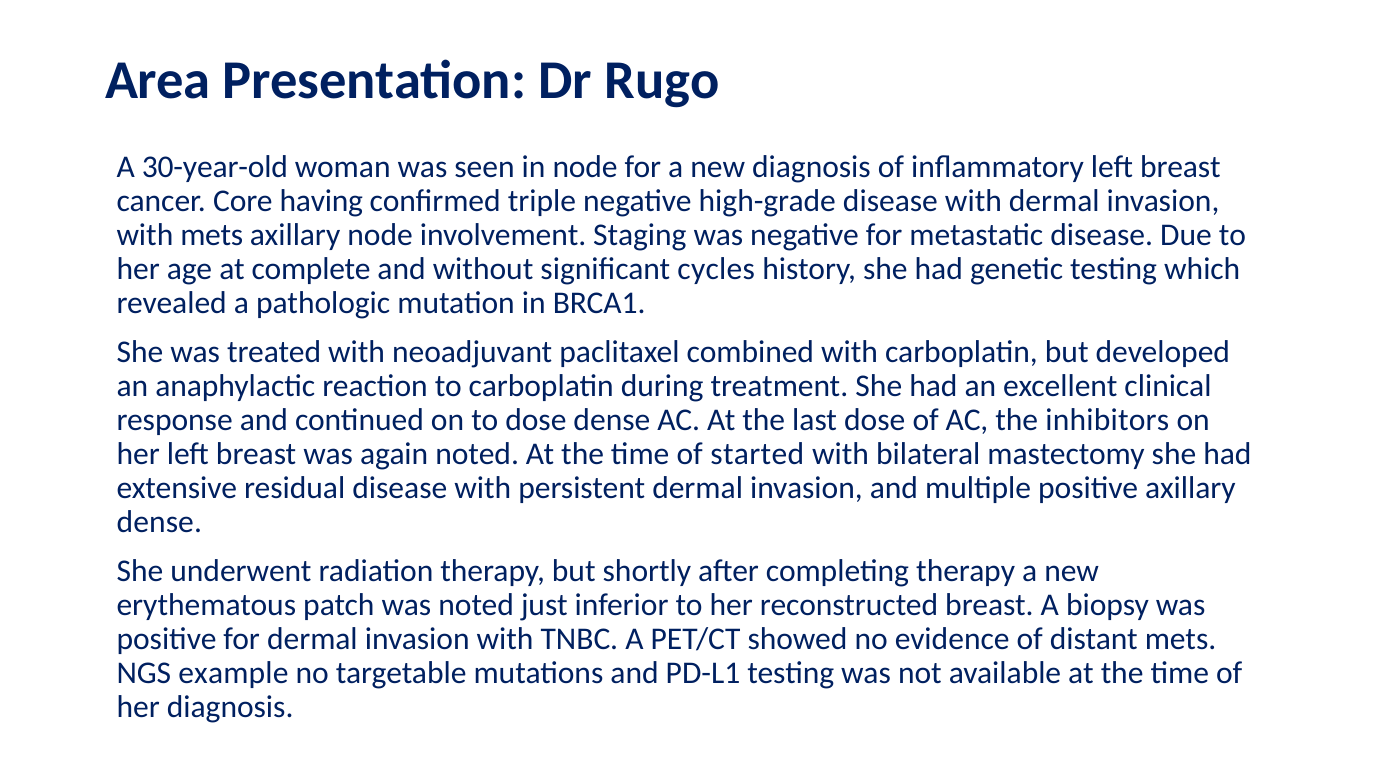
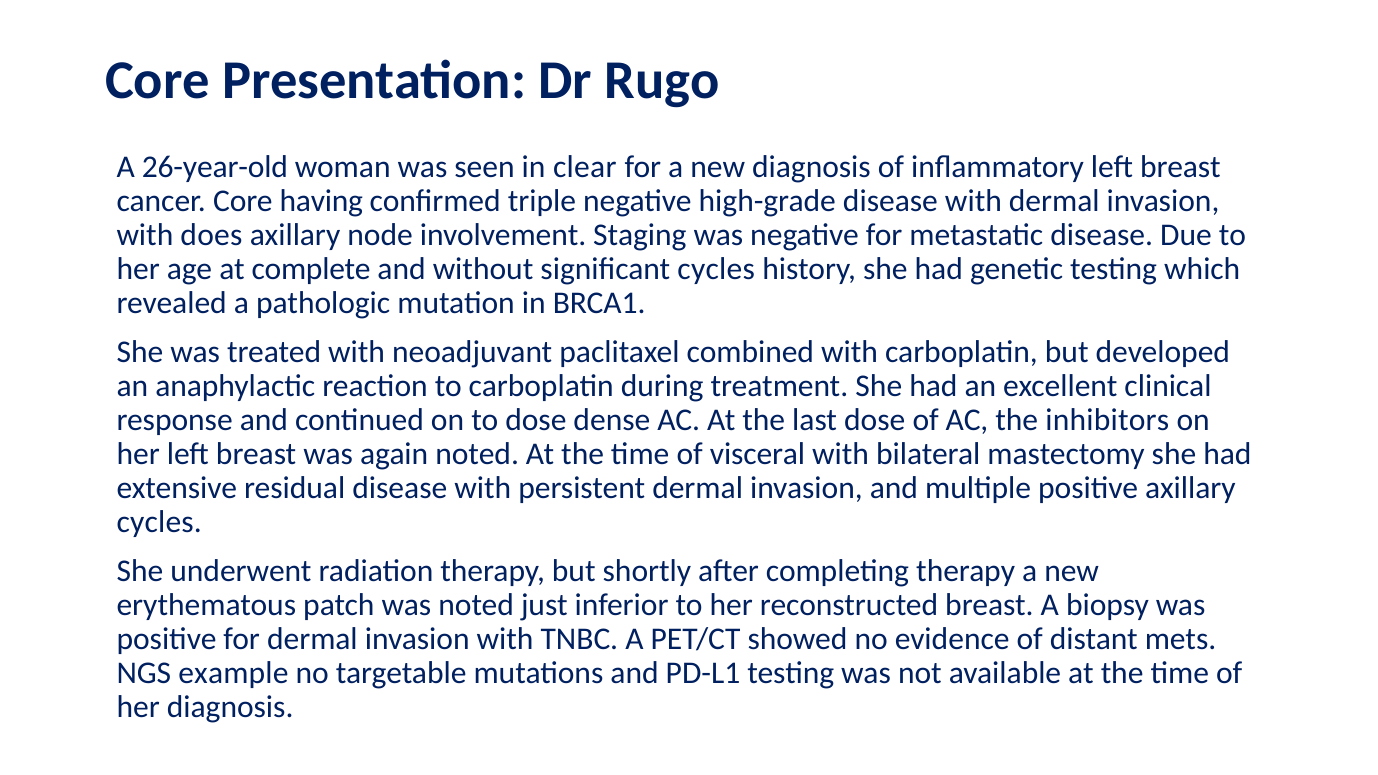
Area at (158, 81): Area -> Core
30-year-old: 30-year-old -> 26-year-old
in node: node -> clear
with mets: mets -> does
started: started -> visceral
dense at (159, 522): dense -> cycles
